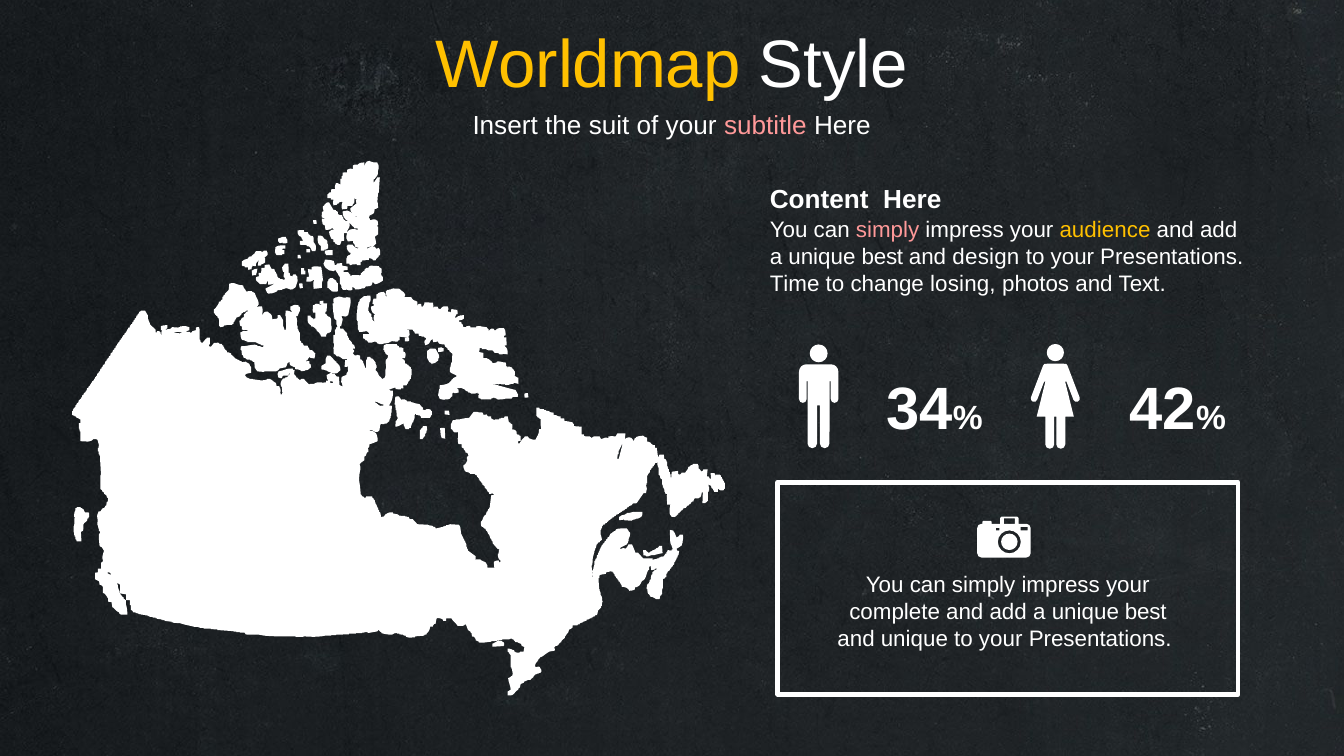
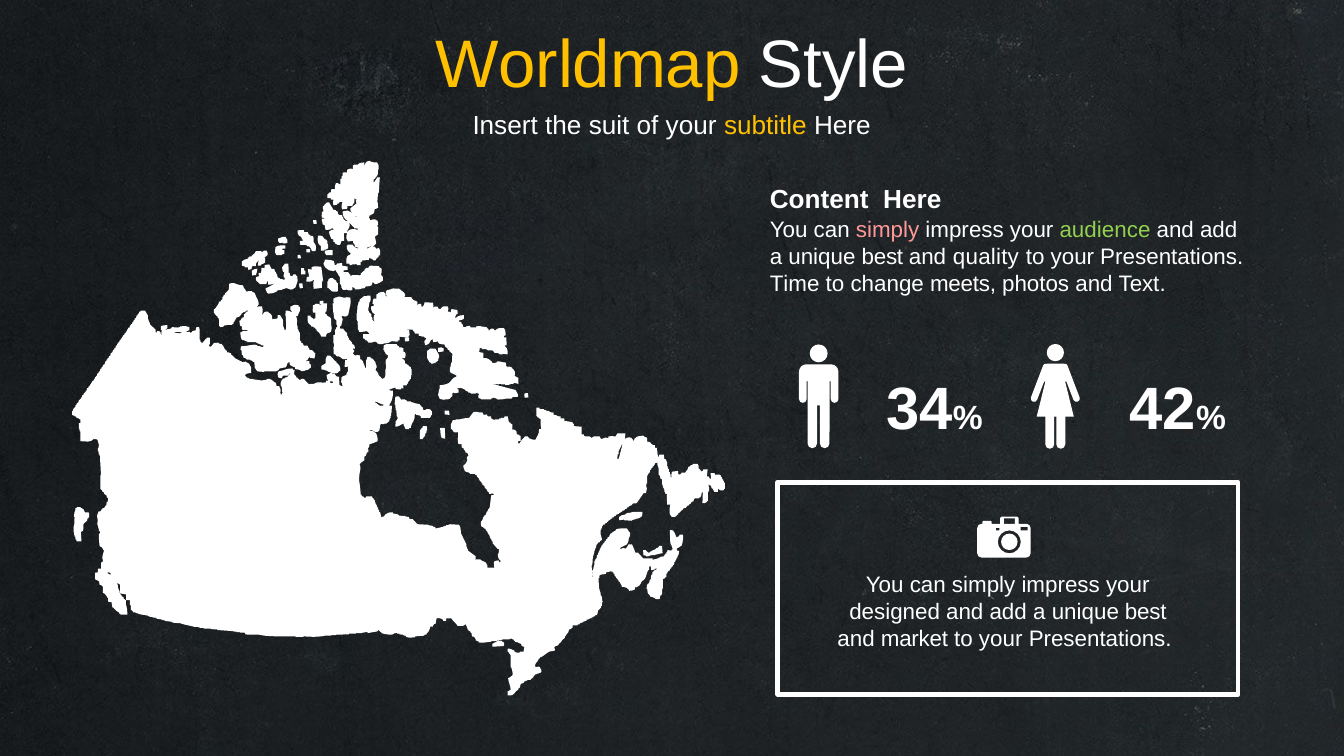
subtitle colour: pink -> yellow
audience colour: yellow -> light green
design: design -> quality
losing: losing -> meets
complete: complete -> designed
and unique: unique -> market
